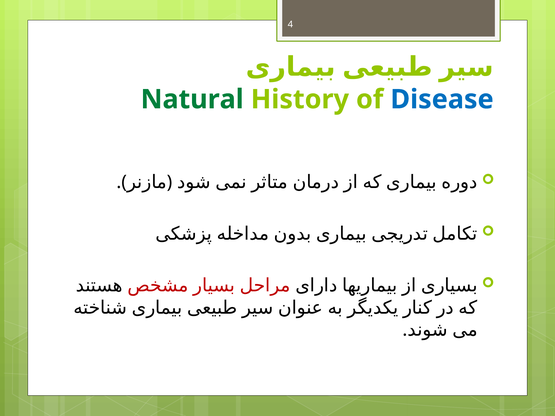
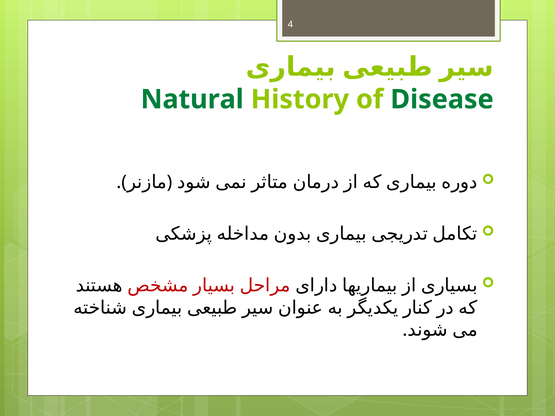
Disease colour: blue -> green
